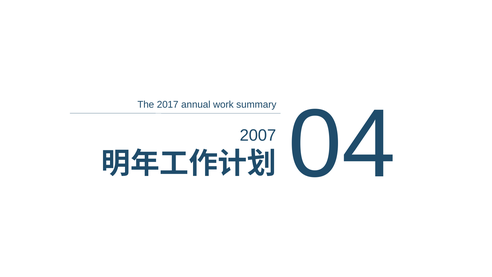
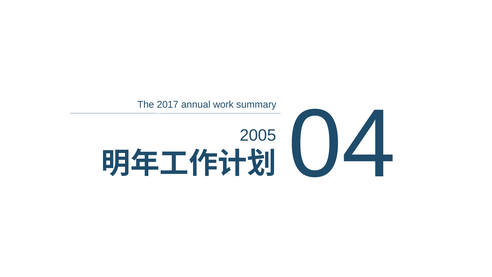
2007: 2007 -> 2005
